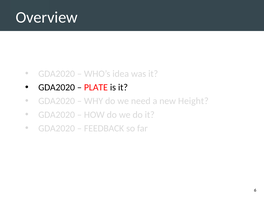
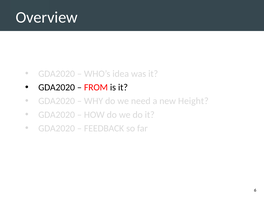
PLATE: PLATE -> FROM
